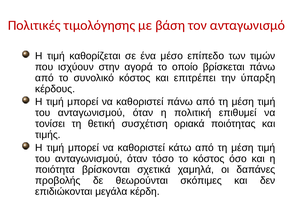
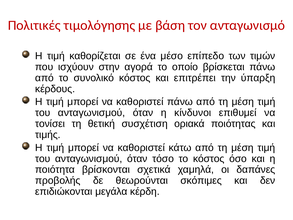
πολιτική: πολιτική -> κίνδυνοι
